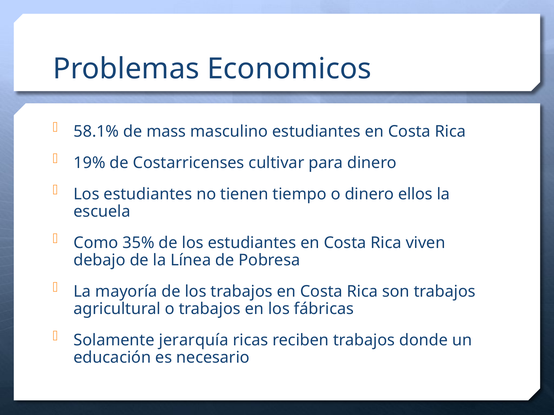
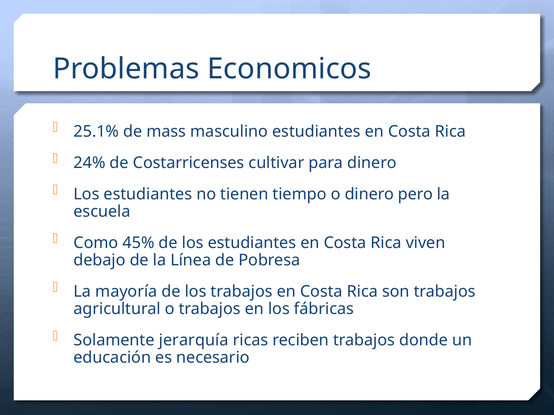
58.1%: 58.1% -> 25.1%
19%: 19% -> 24%
ellos: ellos -> pero
35%: 35% -> 45%
